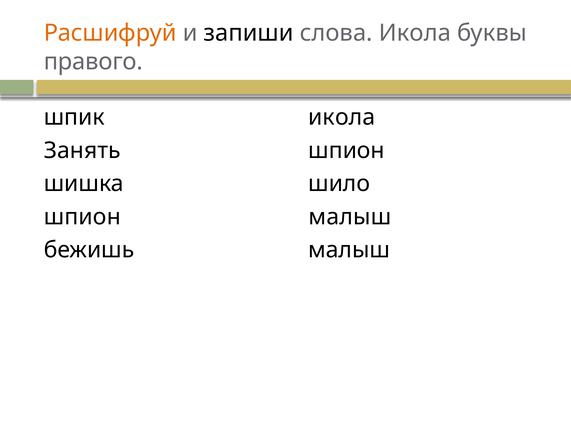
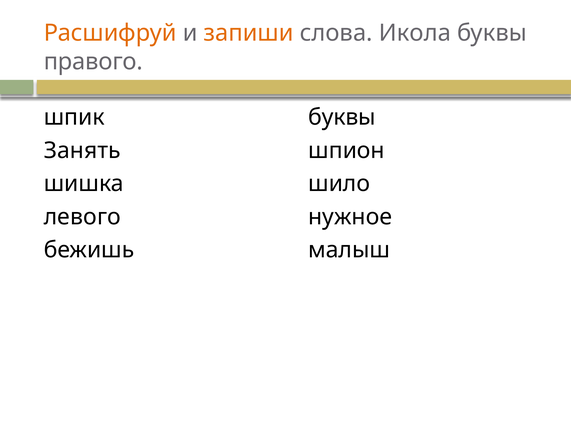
запиши colour: black -> orange
икола at (342, 117): икола -> буквы
шпион at (82, 217): шпион -> левого
малыш at (350, 217): малыш -> нужное
